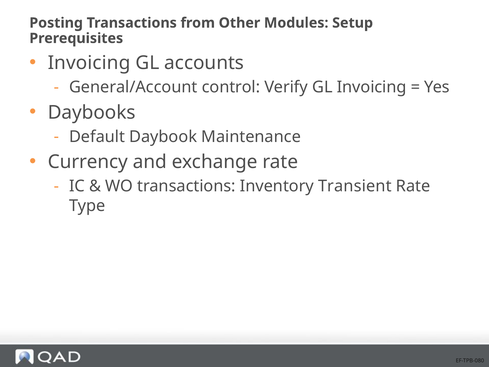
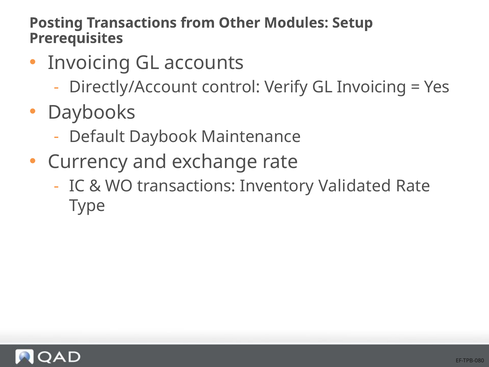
General/Account: General/Account -> Directly/Account
Transient: Transient -> Validated
